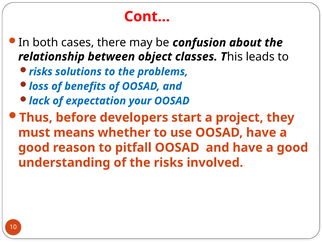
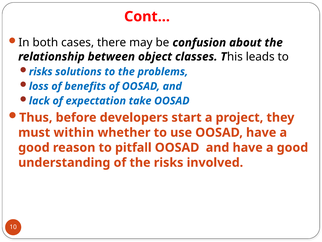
your: your -> take
means: means -> within
